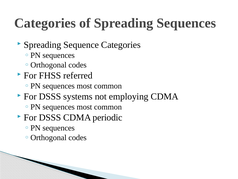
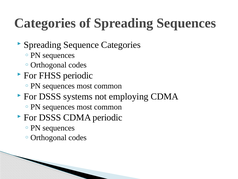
FHSS referred: referred -> periodic
